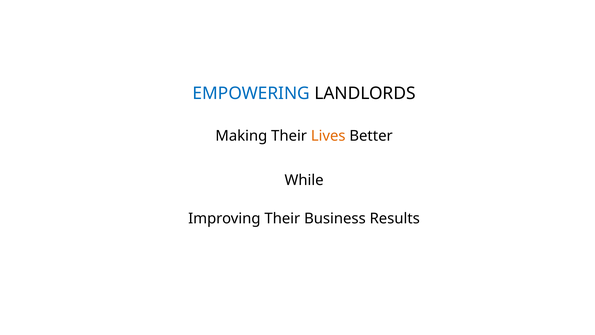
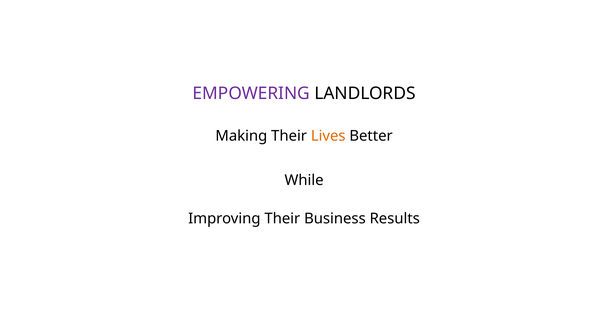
EMPOWERING colour: blue -> purple
